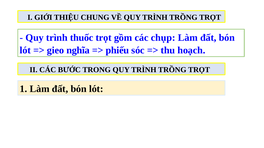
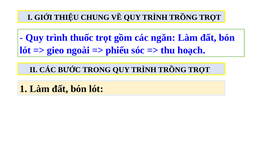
chụp: chụp -> ngăn
nghĩa: nghĩa -> ngoài
